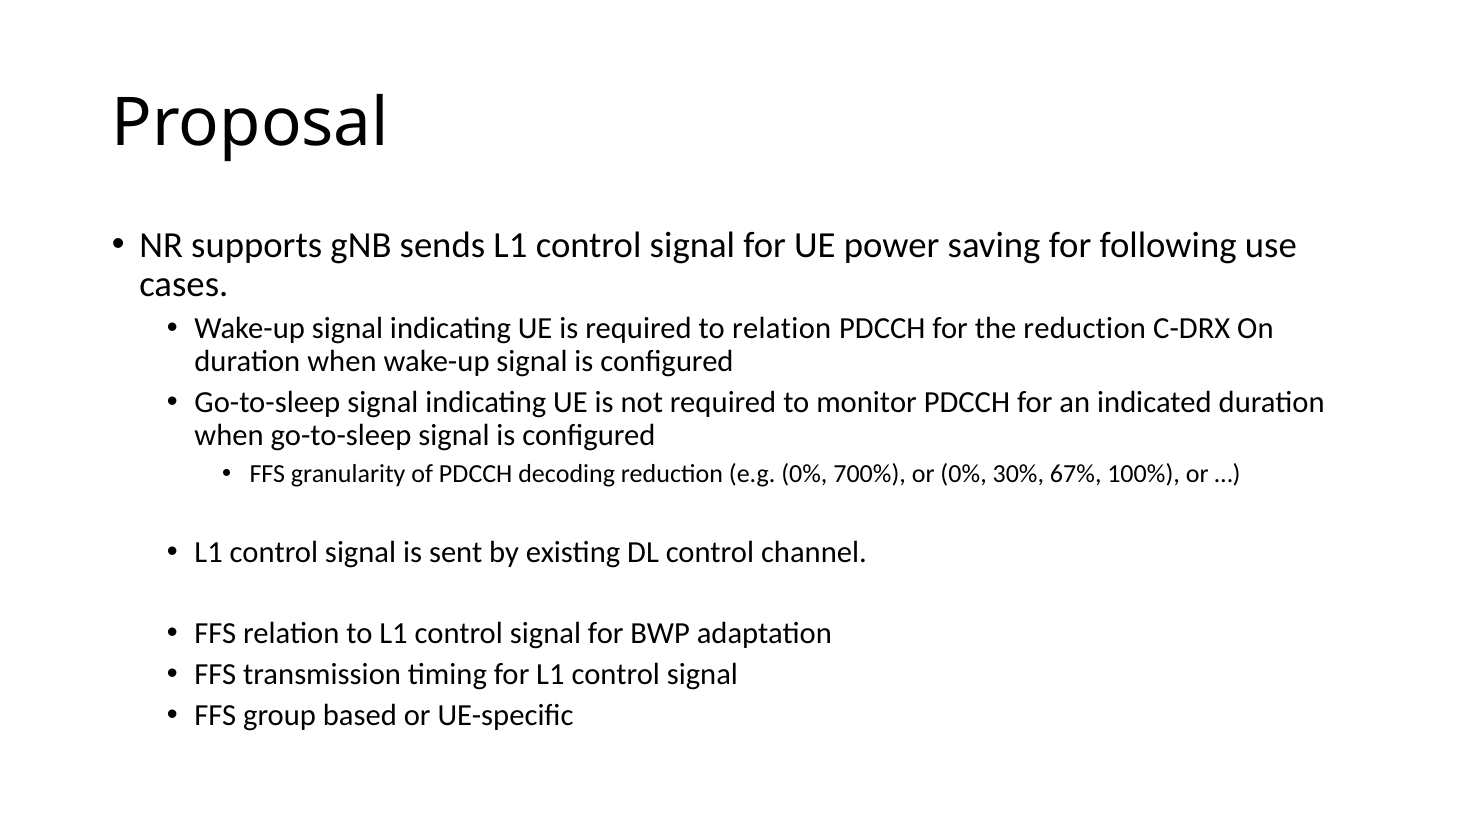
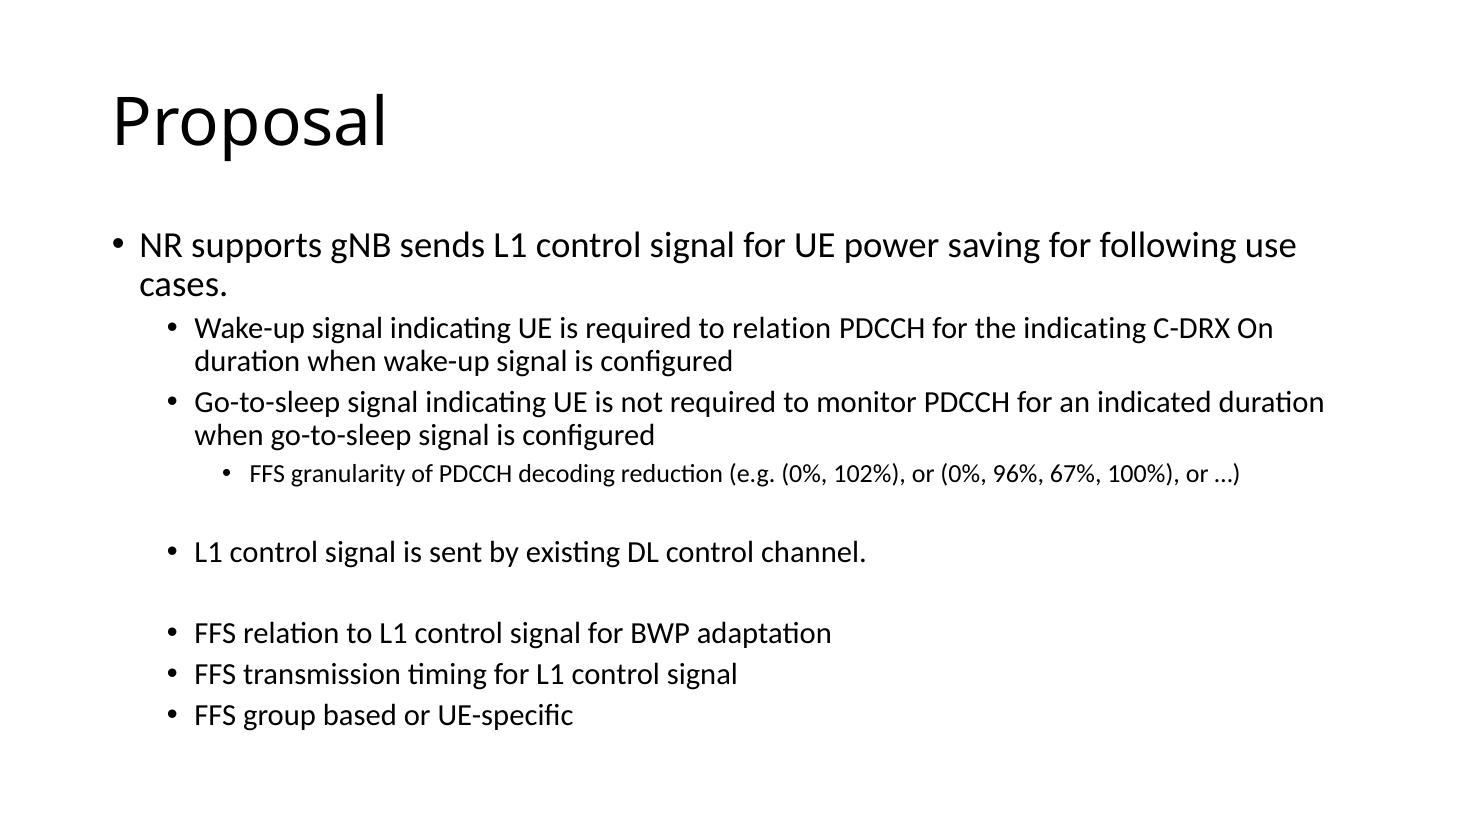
the reduction: reduction -> indicating
700%: 700% -> 102%
30%: 30% -> 96%
